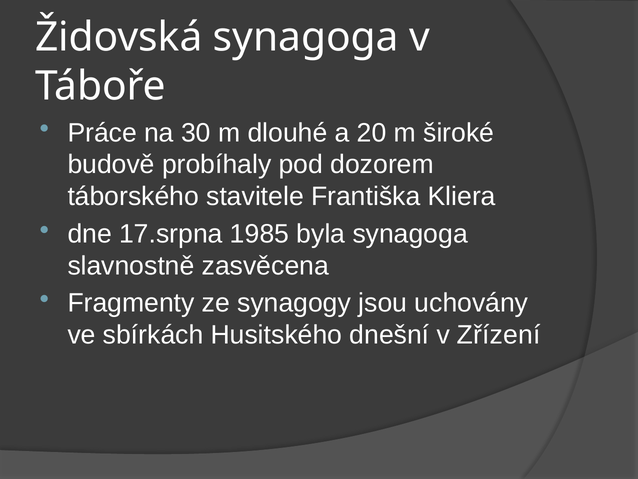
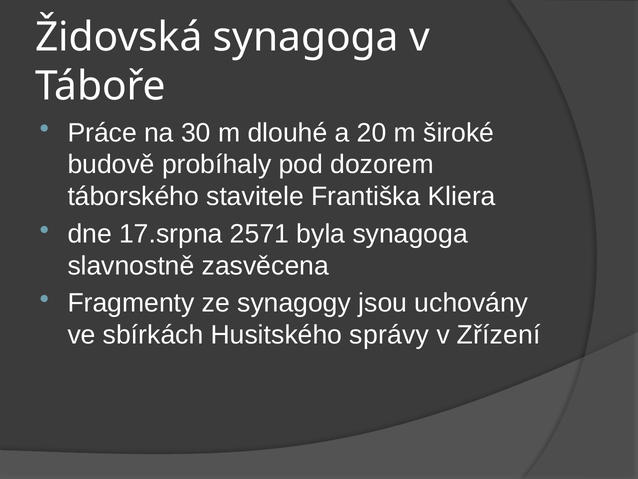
1985: 1985 -> 2571
dnešní: dnešní -> správy
